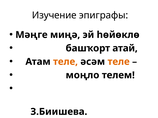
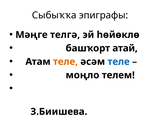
Изучение: Изучение -> Сыбыҡҡа
миңә: миңә -> телгә
теле at (119, 62) colour: orange -> blue
